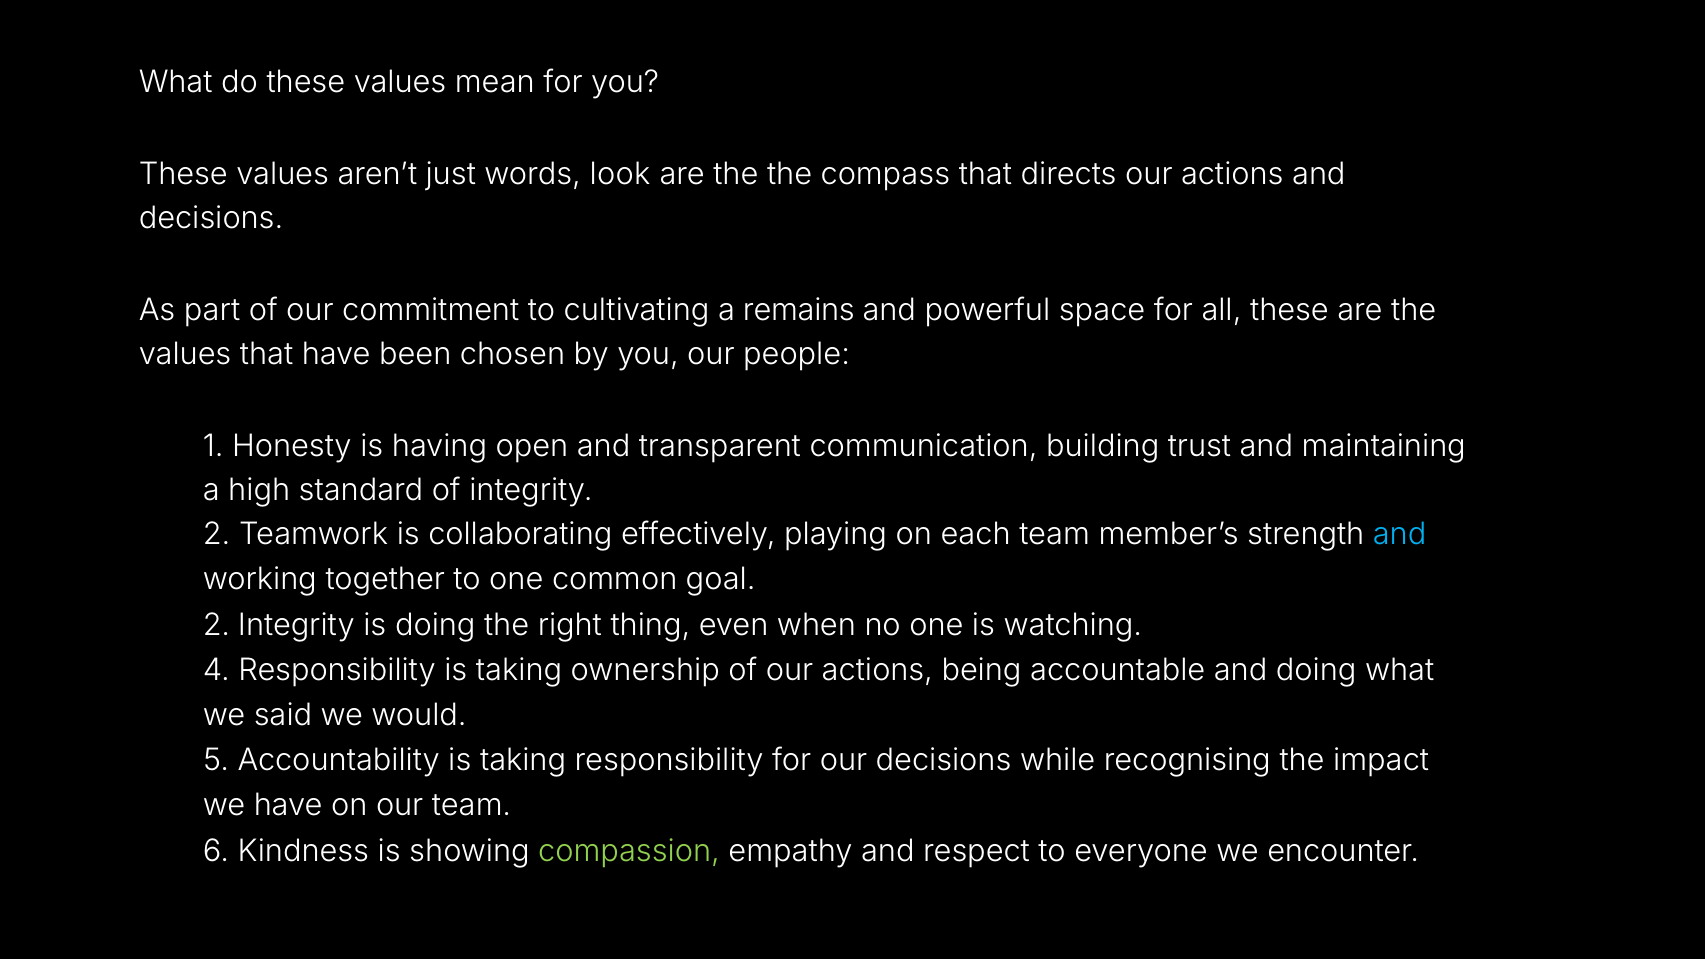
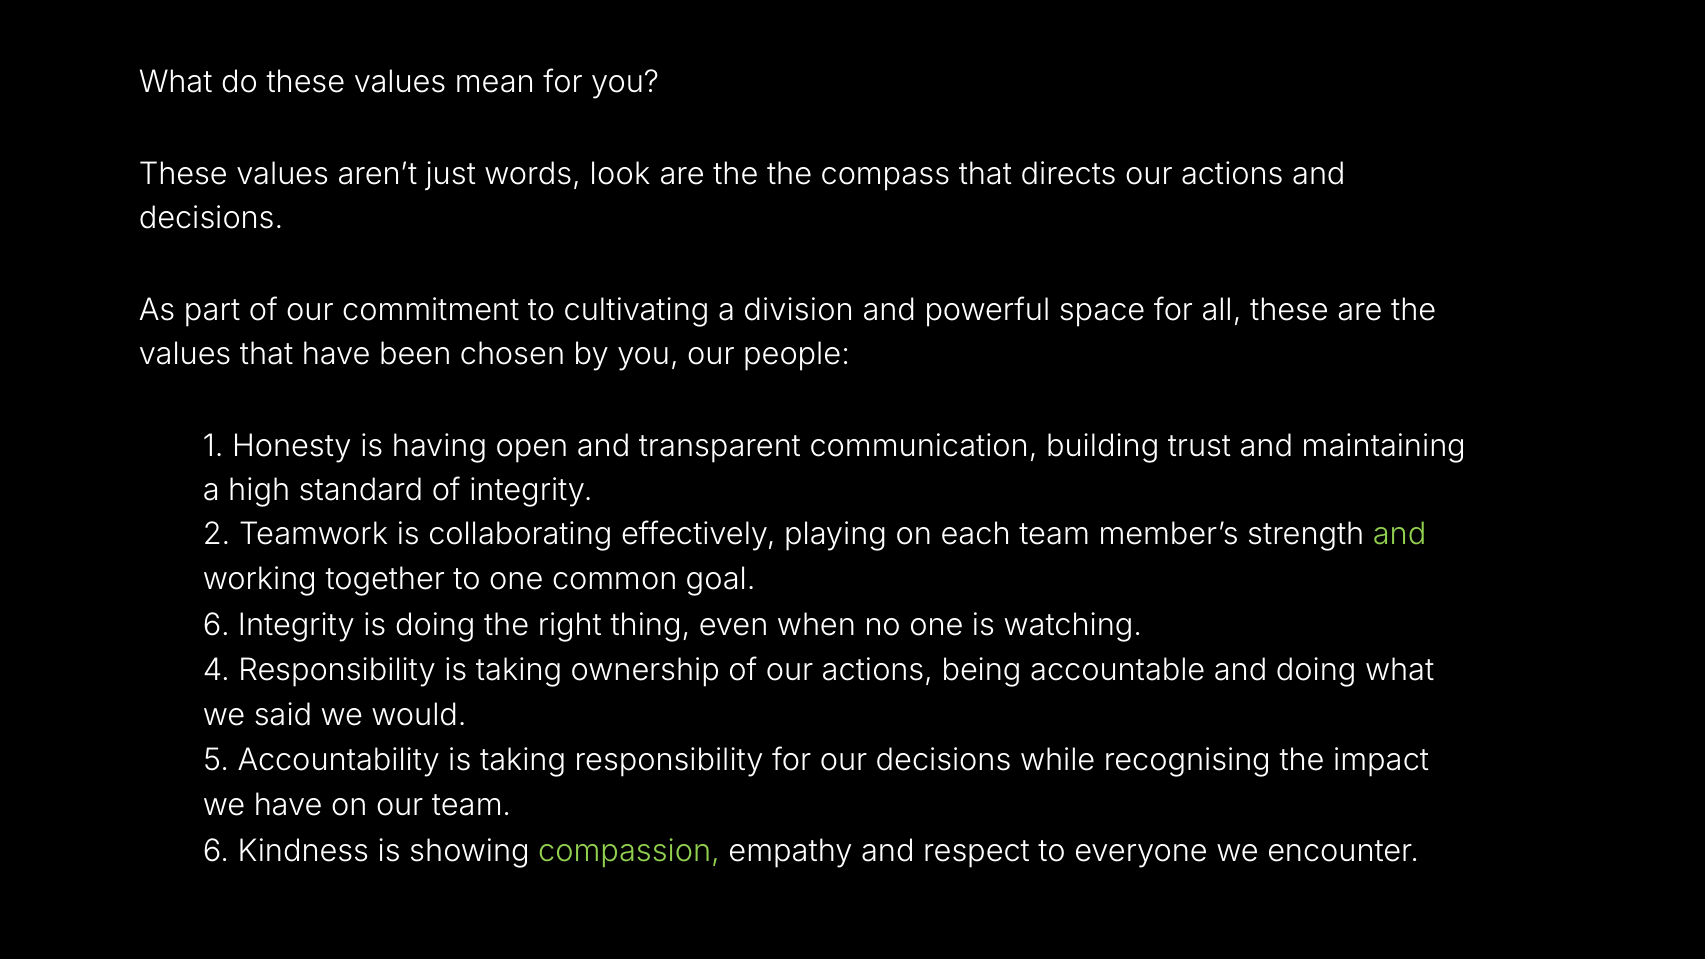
remains: remains -> division
and at (1400, 535) colour: light blue -> light green
2 2: 2 -> 6
